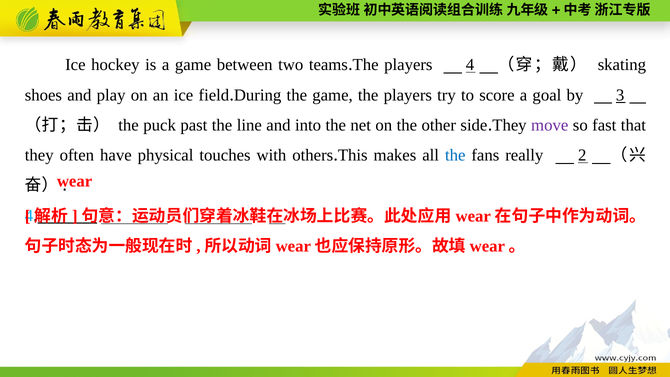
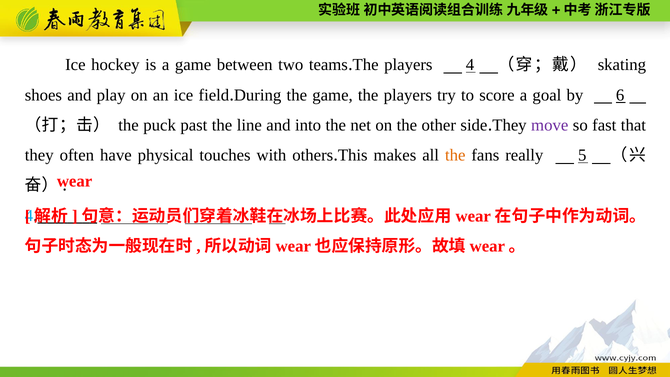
3: 3 -> 6
the at (455, 155) colour: blue -> orange
2: 2 -> 5
